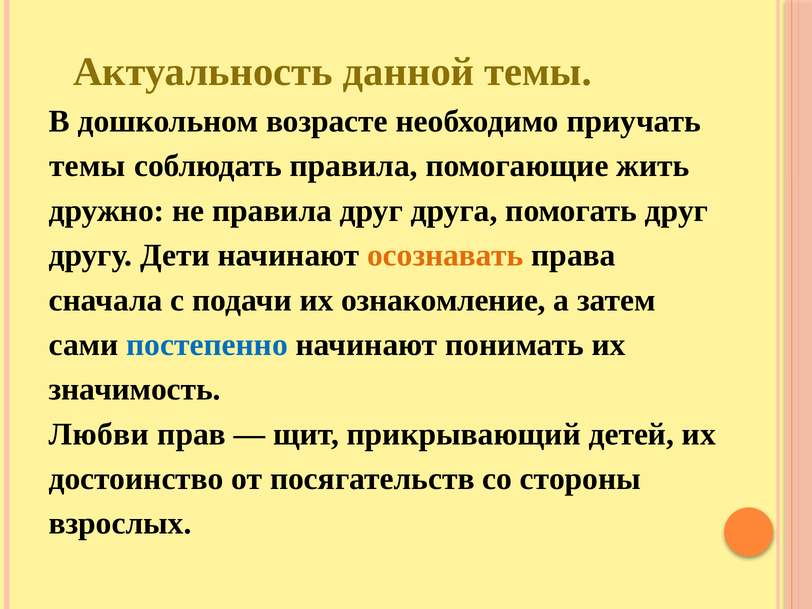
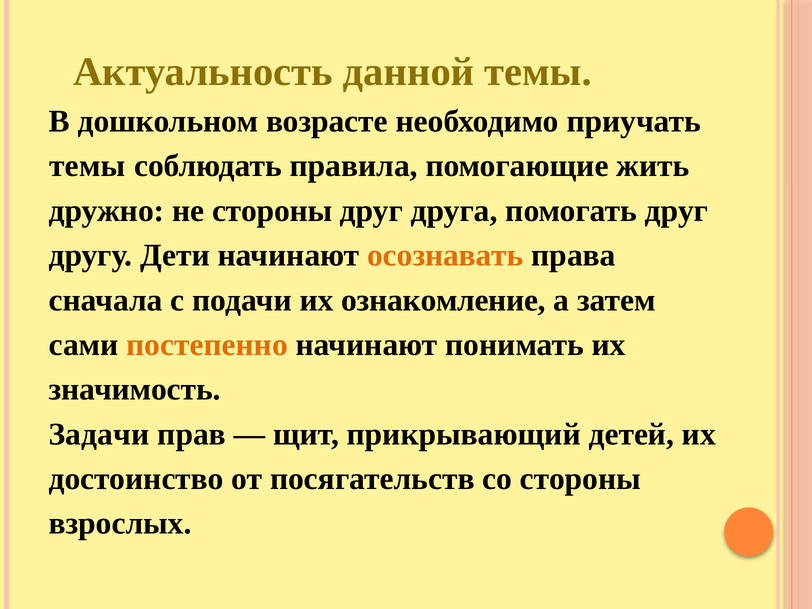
не правила: правила -> стороны
постепенно colour: blue -> orange
Любви: Любви -> Задачи
